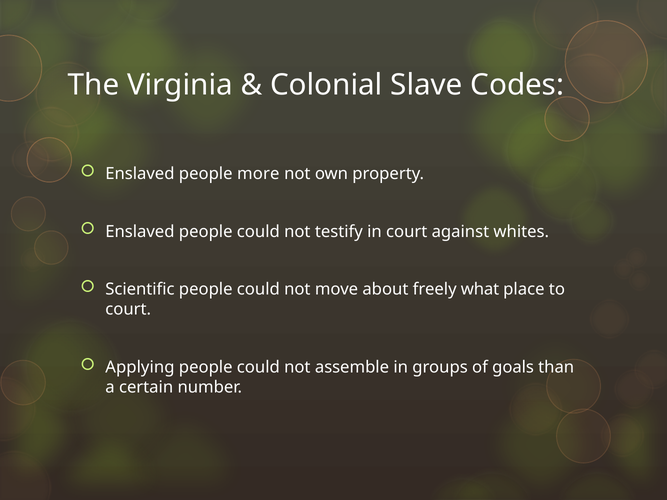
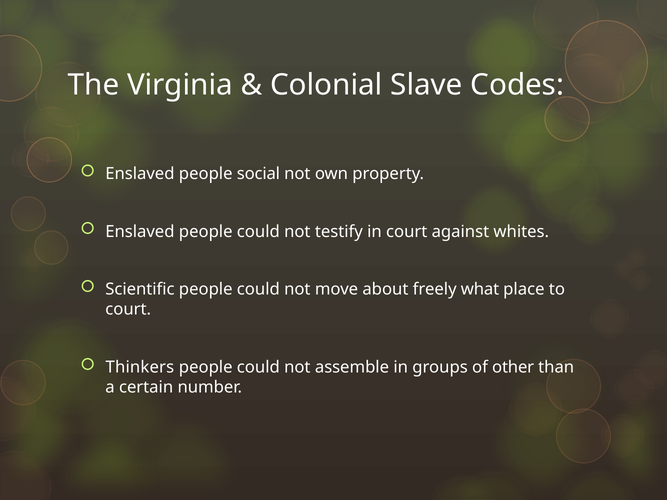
more: more -> social
Applying: Applying -> Thinkers
goals: goals -> other
